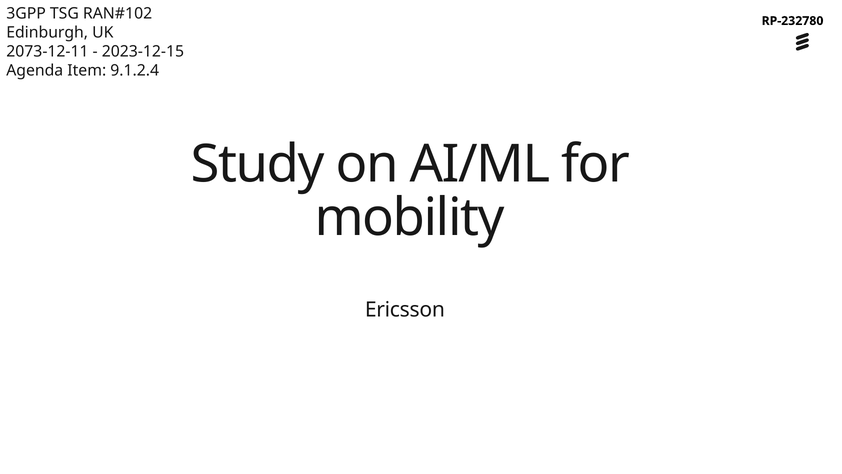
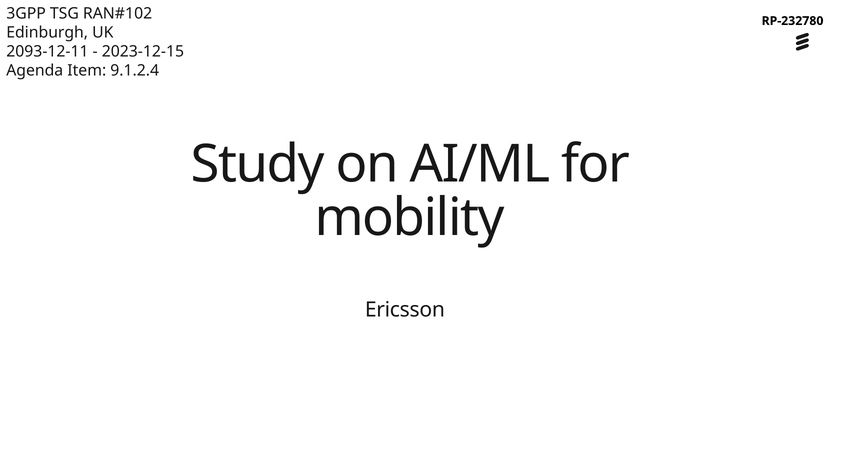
2073-12-11: 2073-12-11 -> 2093-12-11
